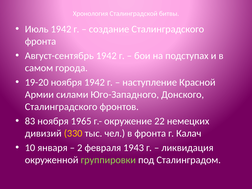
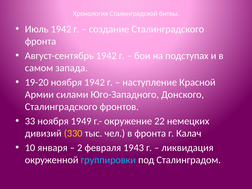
города: города -> запада
83: 83 -> 33
1965: 1965 -> 1949
группировки colour: light green -> light blue
